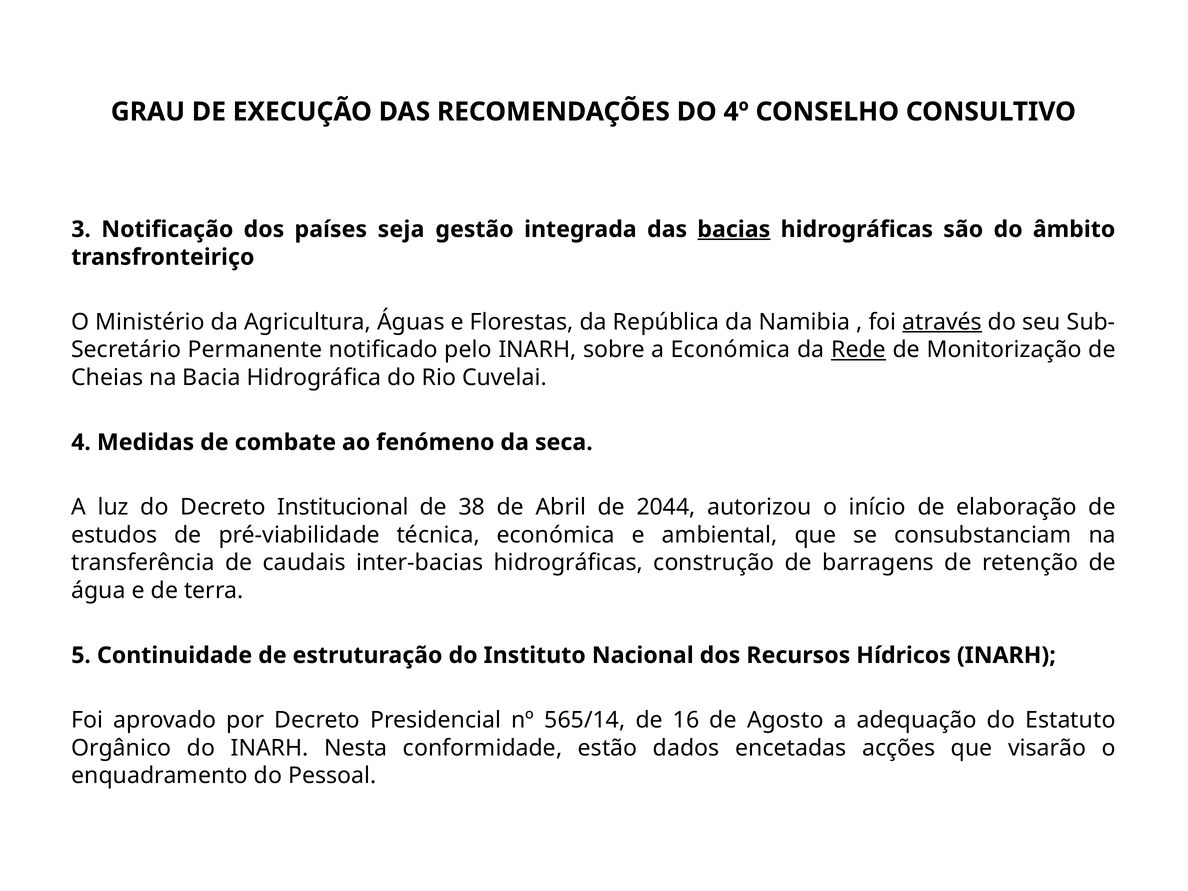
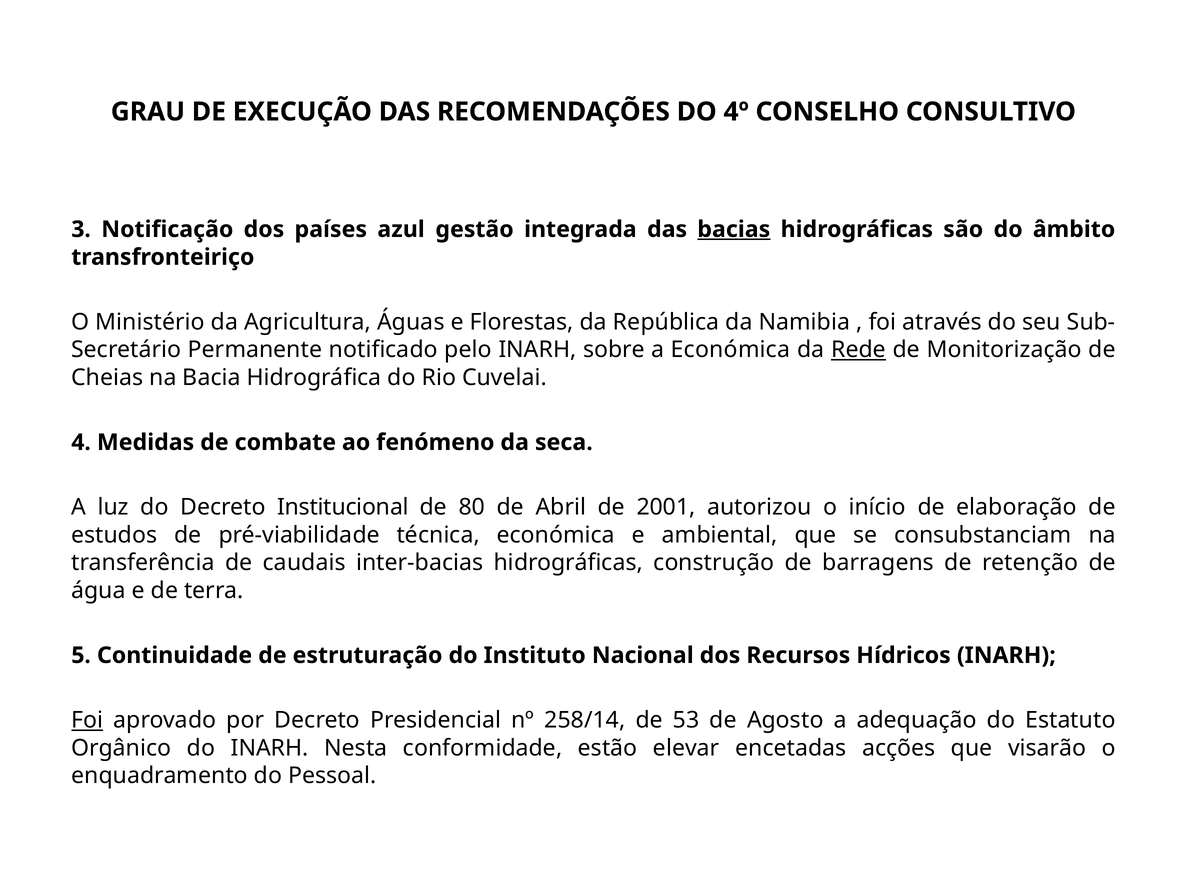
seja: seja -> azul
através underline: present -> none
38: 38 -> 80
2044: 2044 -> 2001
Foi at (87, 720) underline: none -> present
565/14: 565/14 -> 258/14
16: 16 -> 53
dados: dados -> elevar
